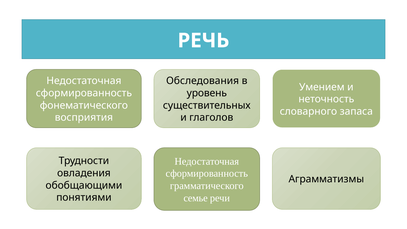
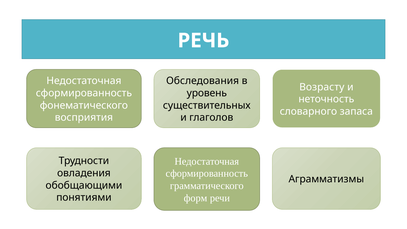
Умением: Умением -> Возрасту
семье: семье -> форм
